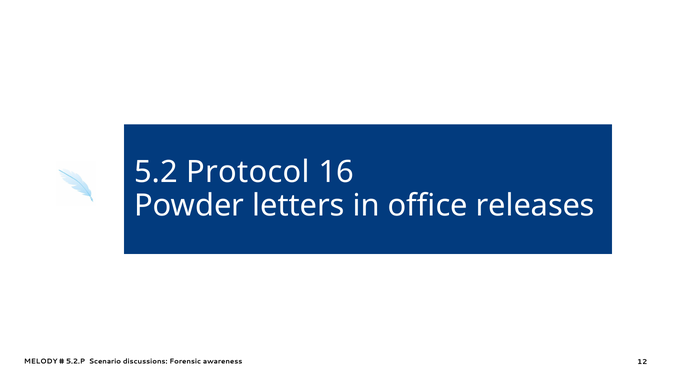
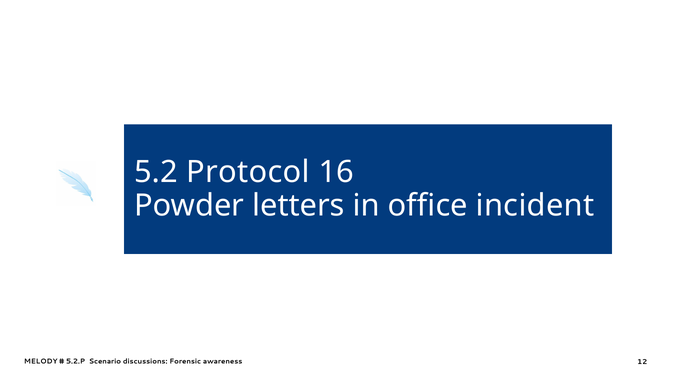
releases: releases -> incident
